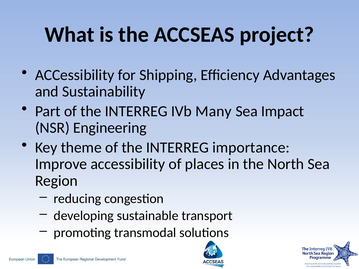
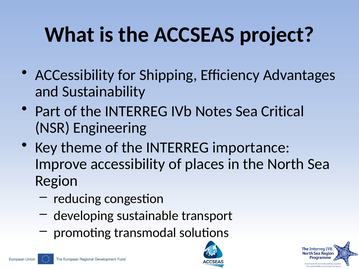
Many: Many -> Notes
Impact: Impact -> Critical
